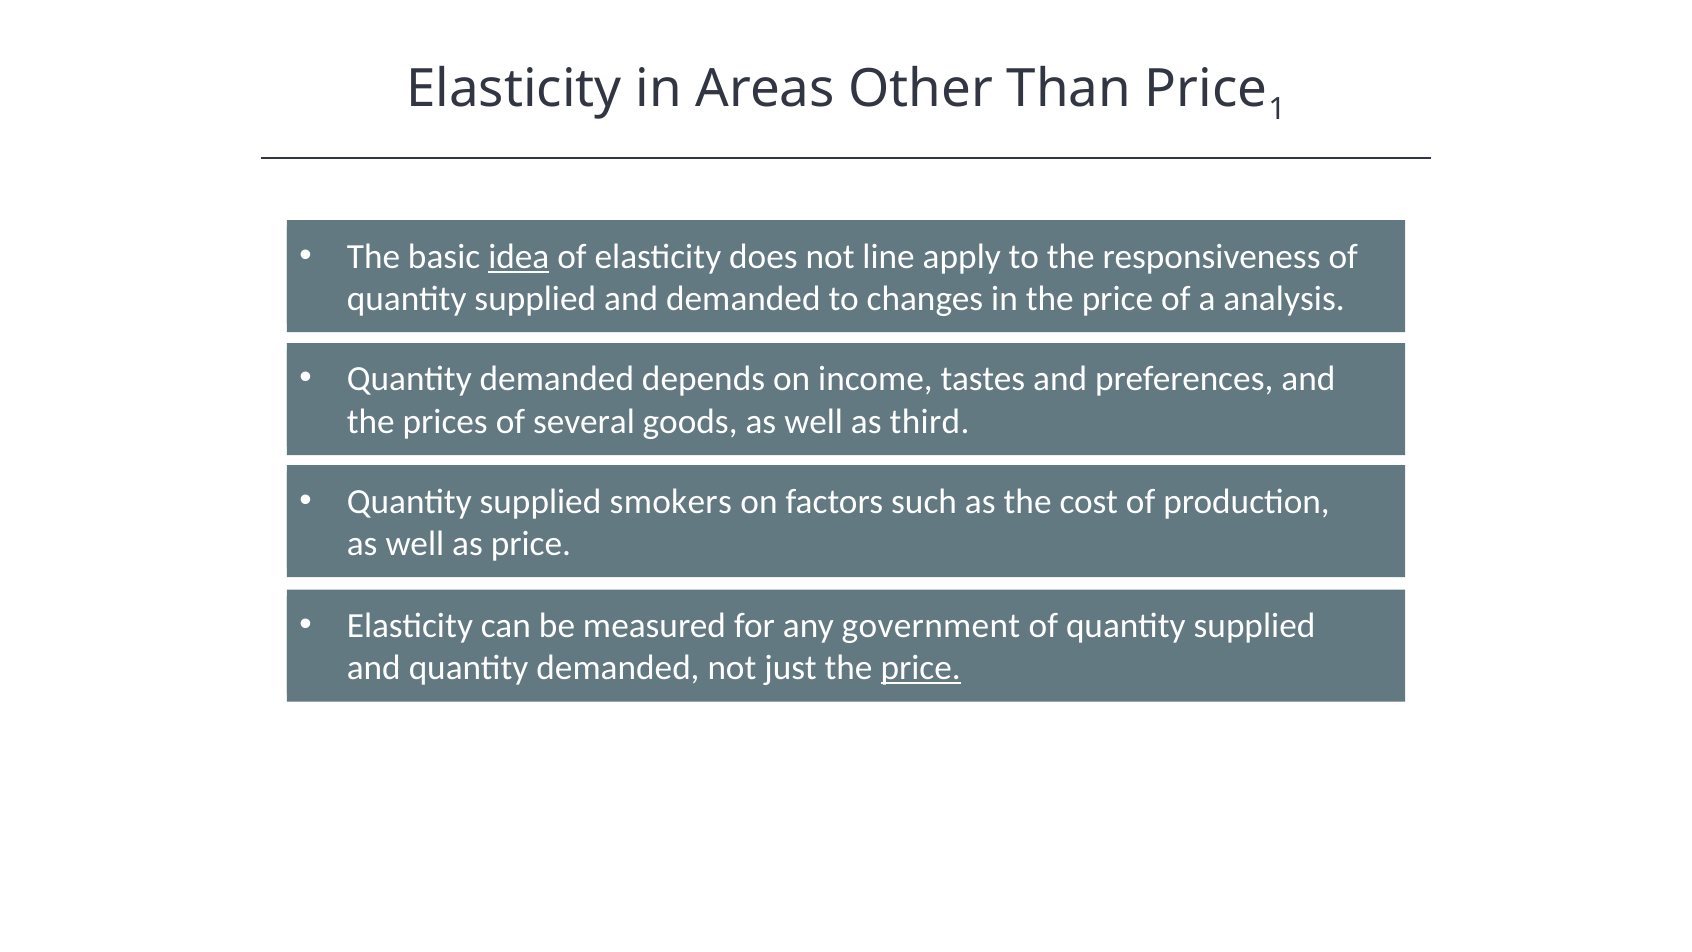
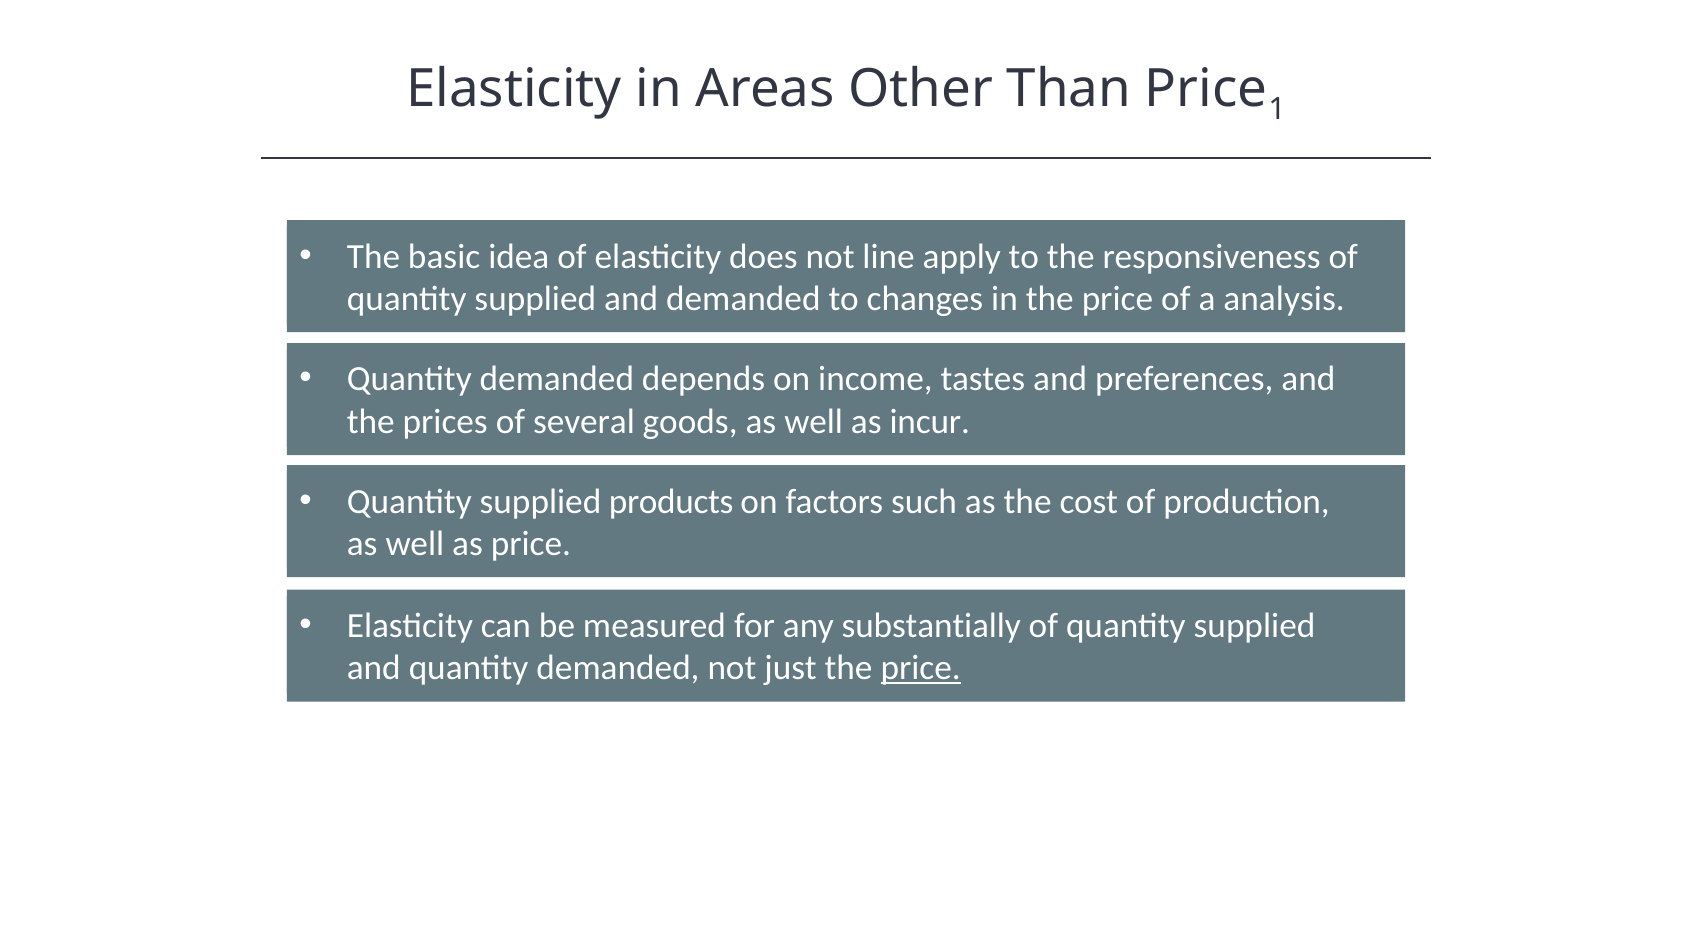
idea underline: present -> none
third: third -> incur
smokers: smokers -> products
government: government -> substantially
